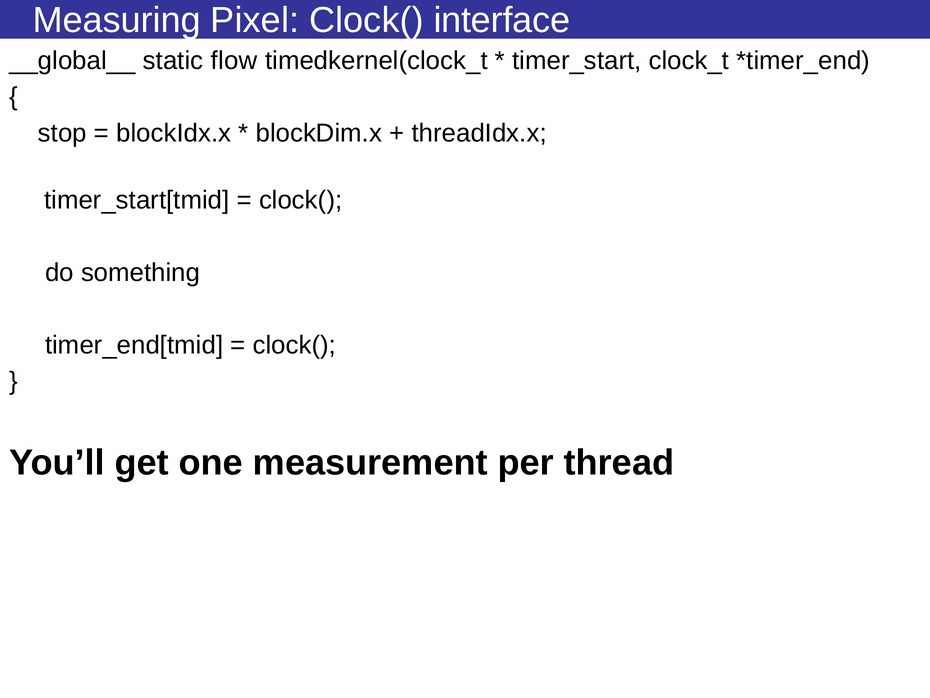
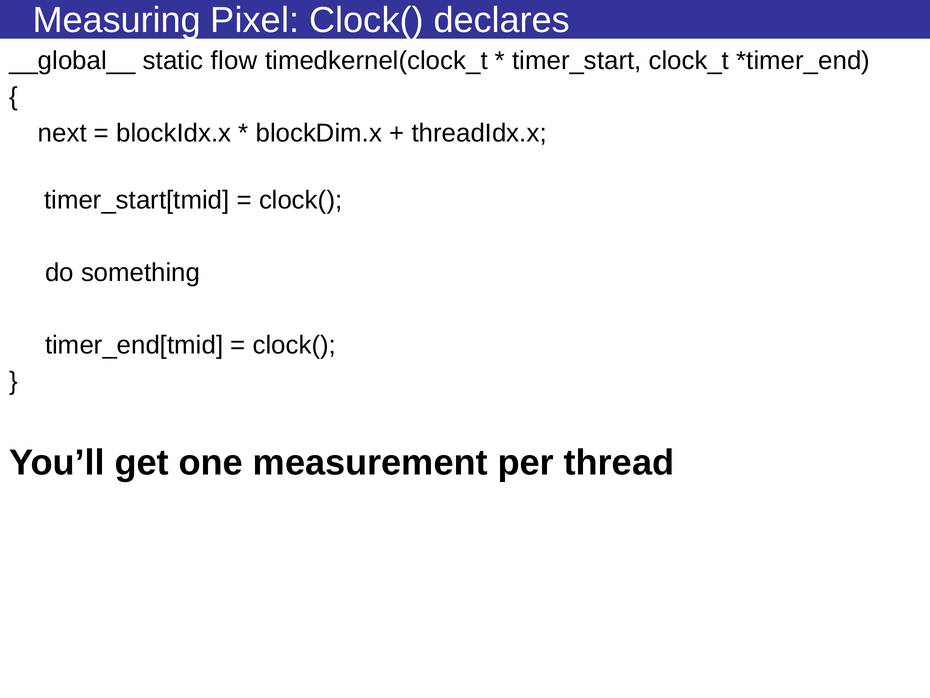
interface: interface -> declares
stop: stop -> next
